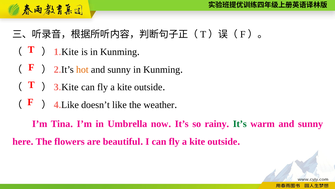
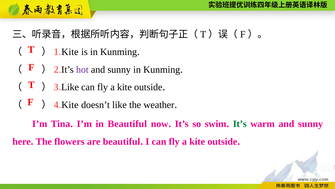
hot colour: orange -> purple
Kite at (70, 87): Kite -> Like
Like at (70, 105): Like -> Kite
in Umbrella: Umbrella -> Beautiful
rainy: rainy -> swim
